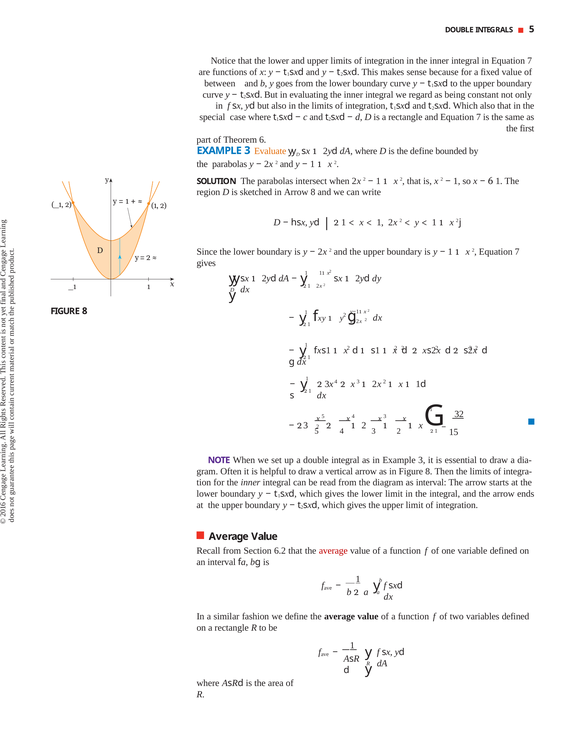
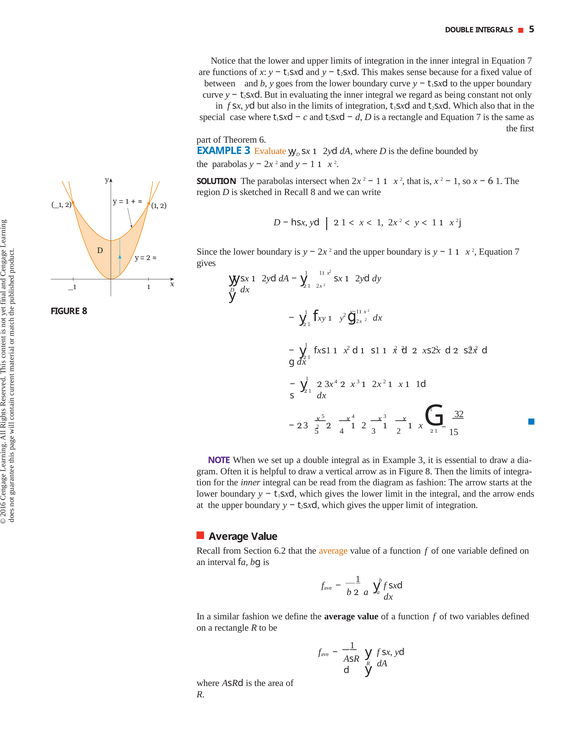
in Arrow: Arrow -> Recall
as interval: interval -> fashion
average at (333, 551) colour: red -> orange
